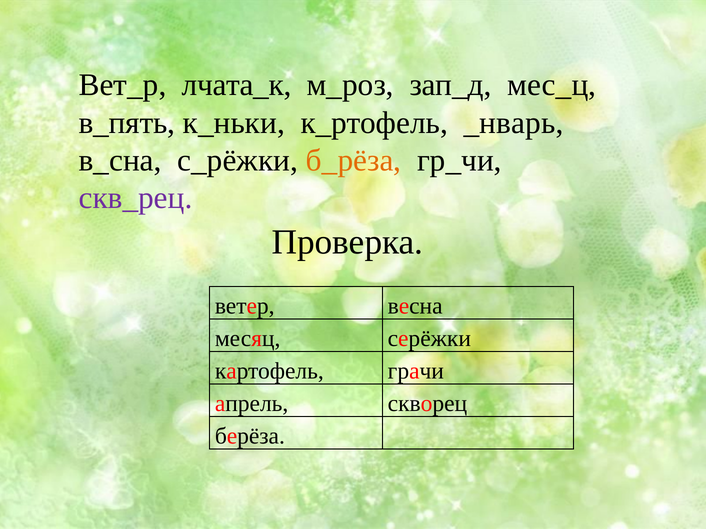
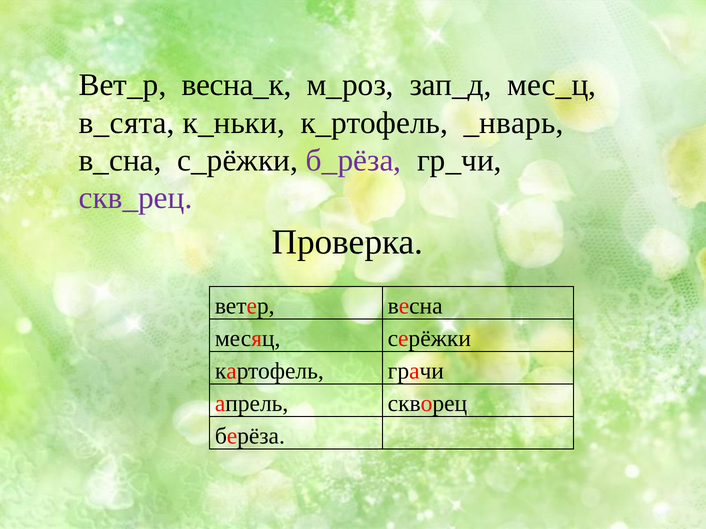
лчата_к: лчата_к -> весна_к
в_пять: в_пять -> в_сята
б_рёза colour: orange -> purple
